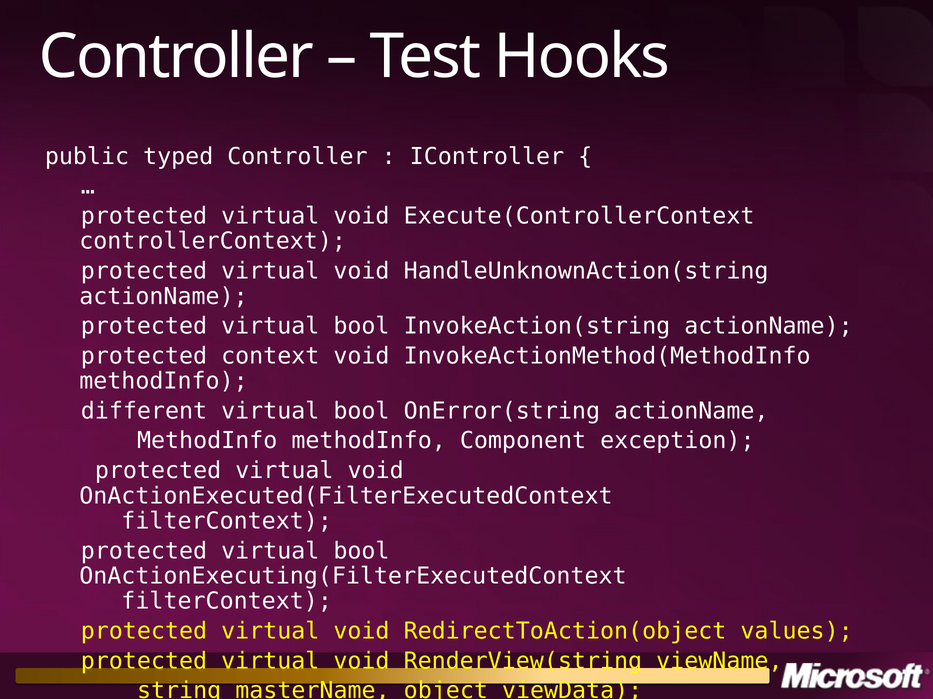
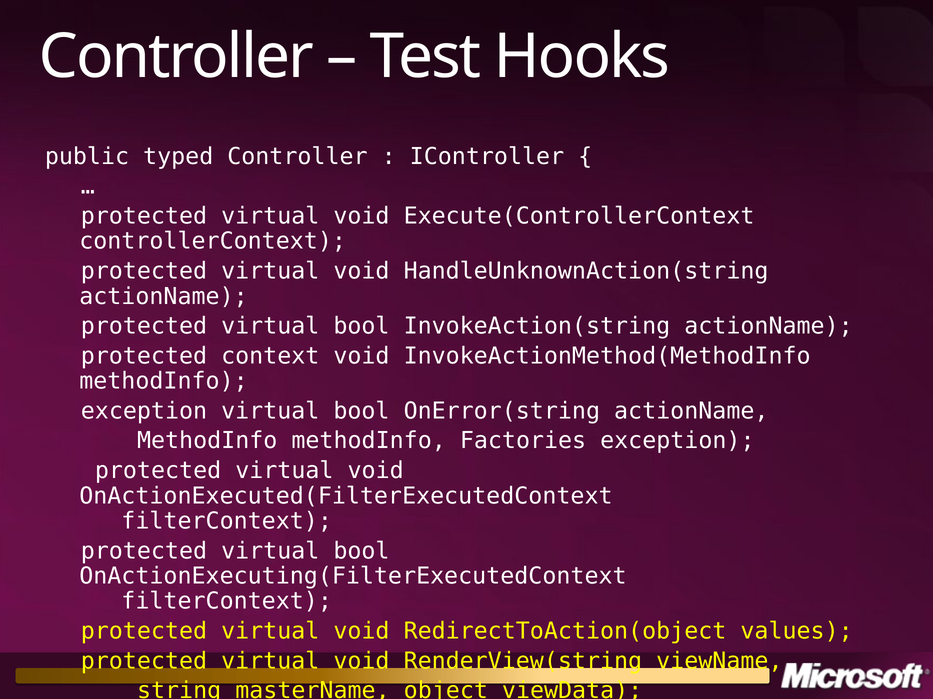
different at (144, 411): different -> exception
Component: Component -> Factories
